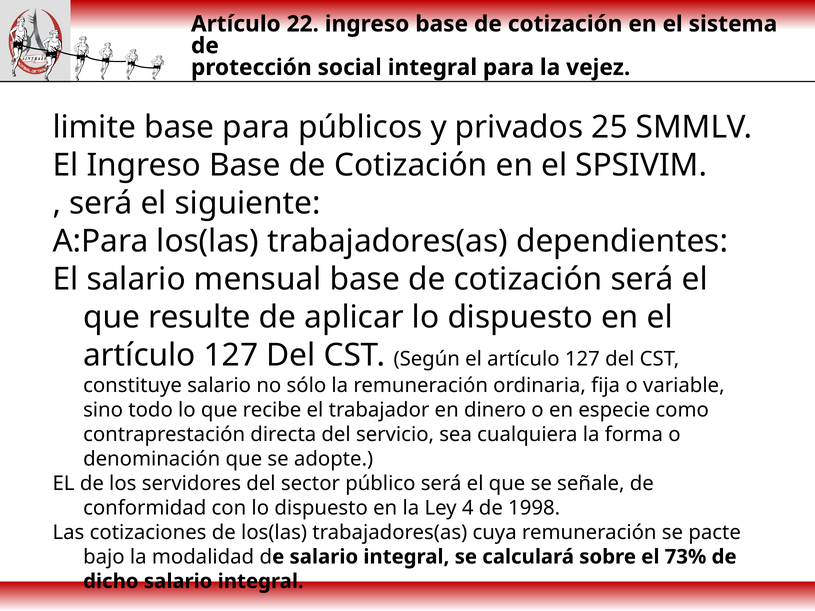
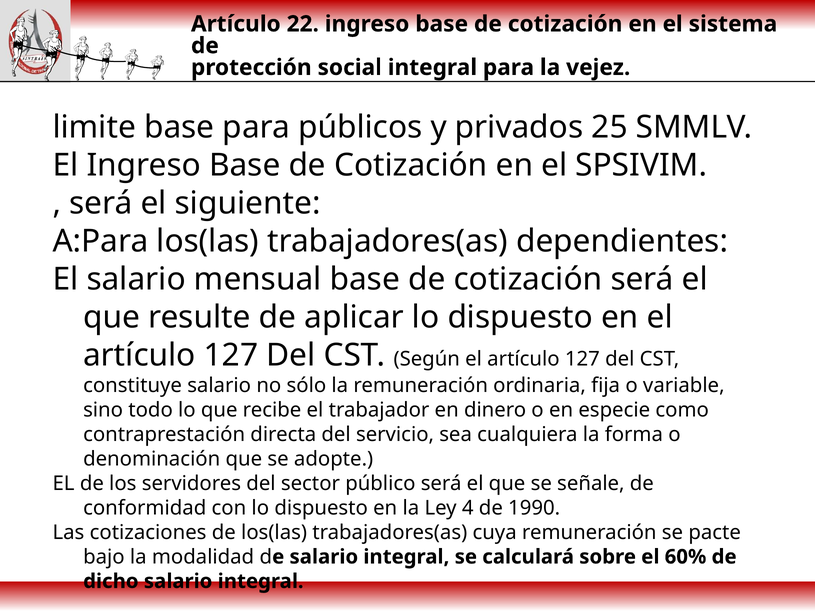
1998: 1998 -> 1990
73%: 73% -> 60%
